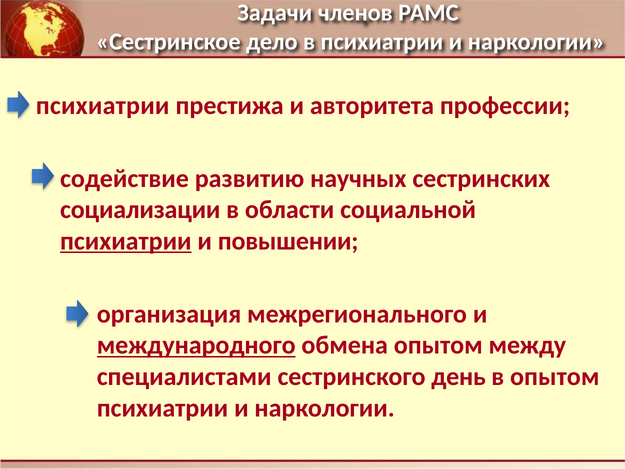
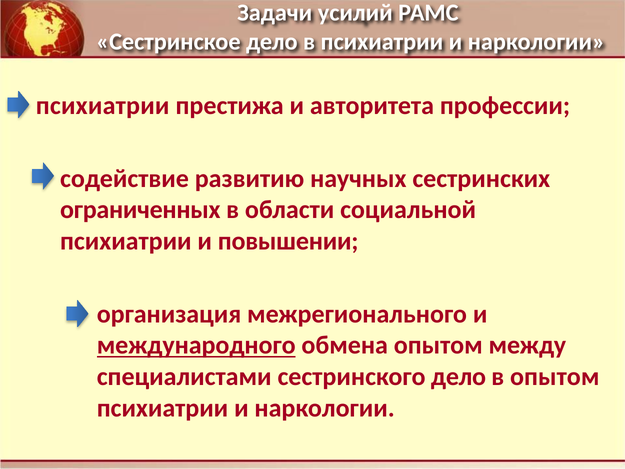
членов: членов -> усилий
социализации: социализации -> ограниченных
психиатрии at (126, 241) underline: present -> none
сестринского день: день -> дело
